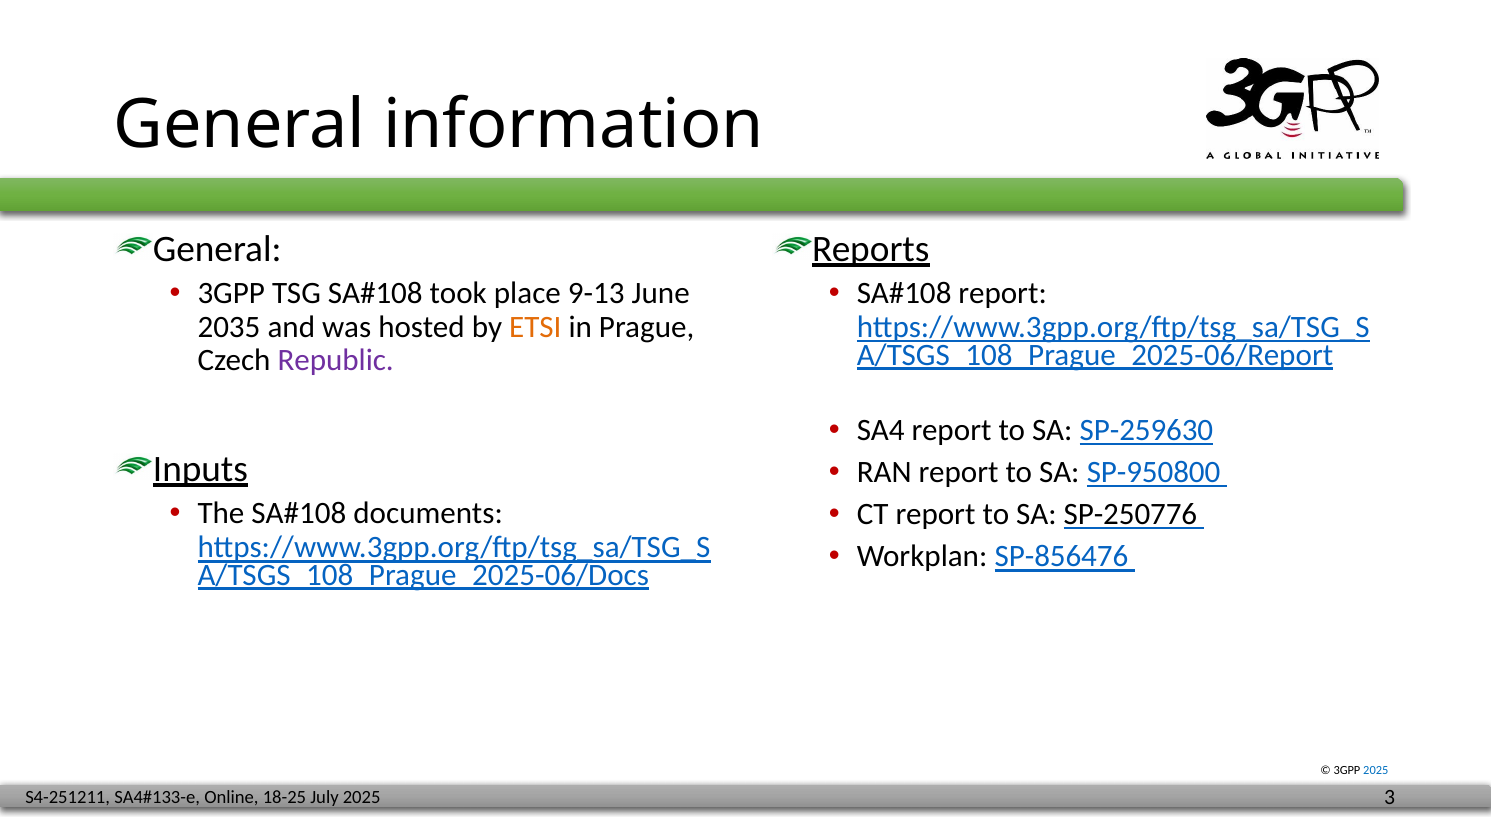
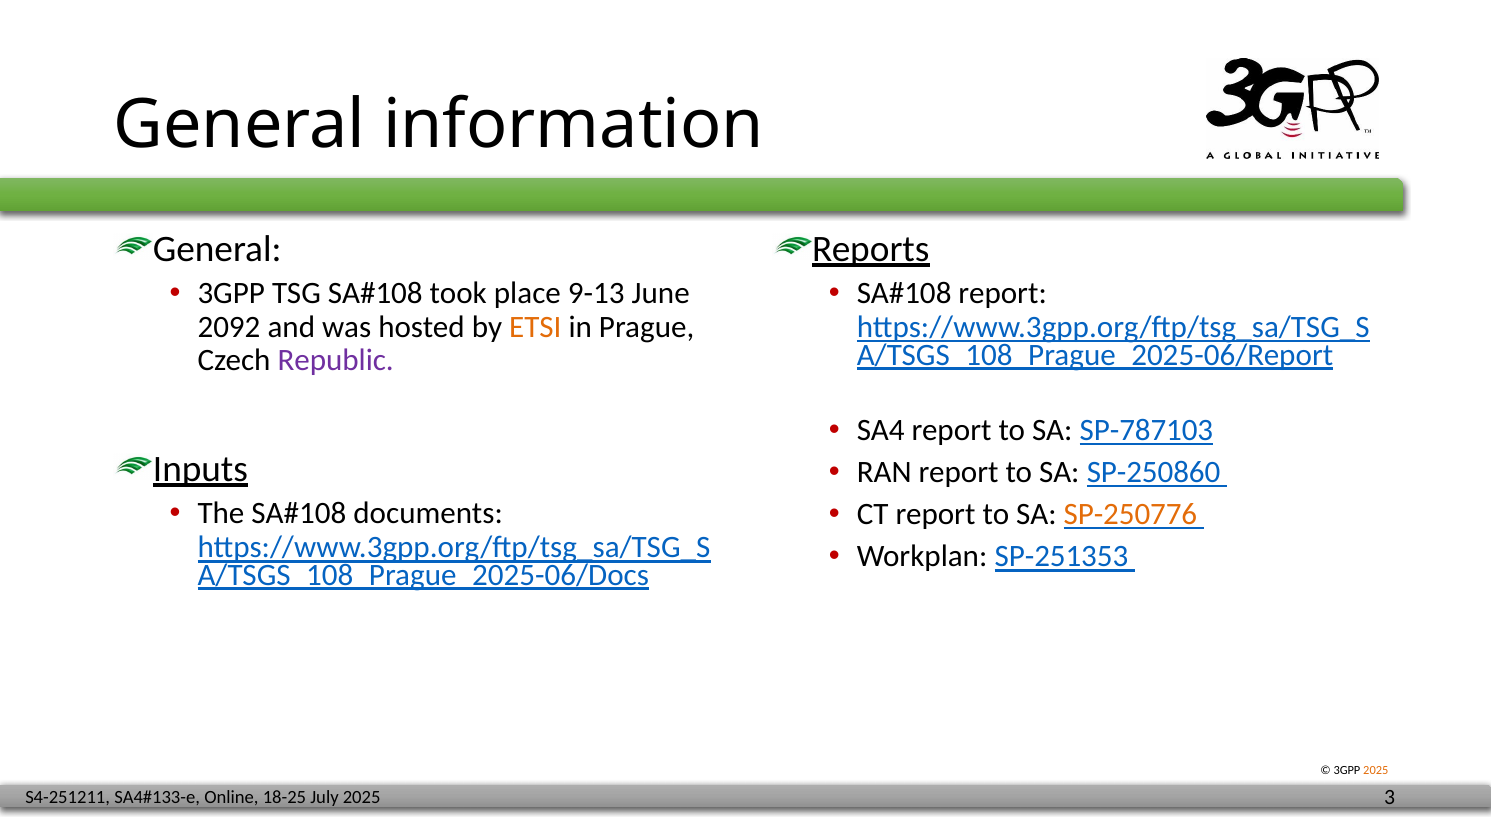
2035: 2035 -> 2092
SP-259630: SP-259630 -> SP-787103
SP-950800: SP-950800 -> SP-250860
SP-250776 colour: black -> orange
SP-856476: SP-856476 -> SP-251353
2025 at (1376, 771) colour: blue -> orange
